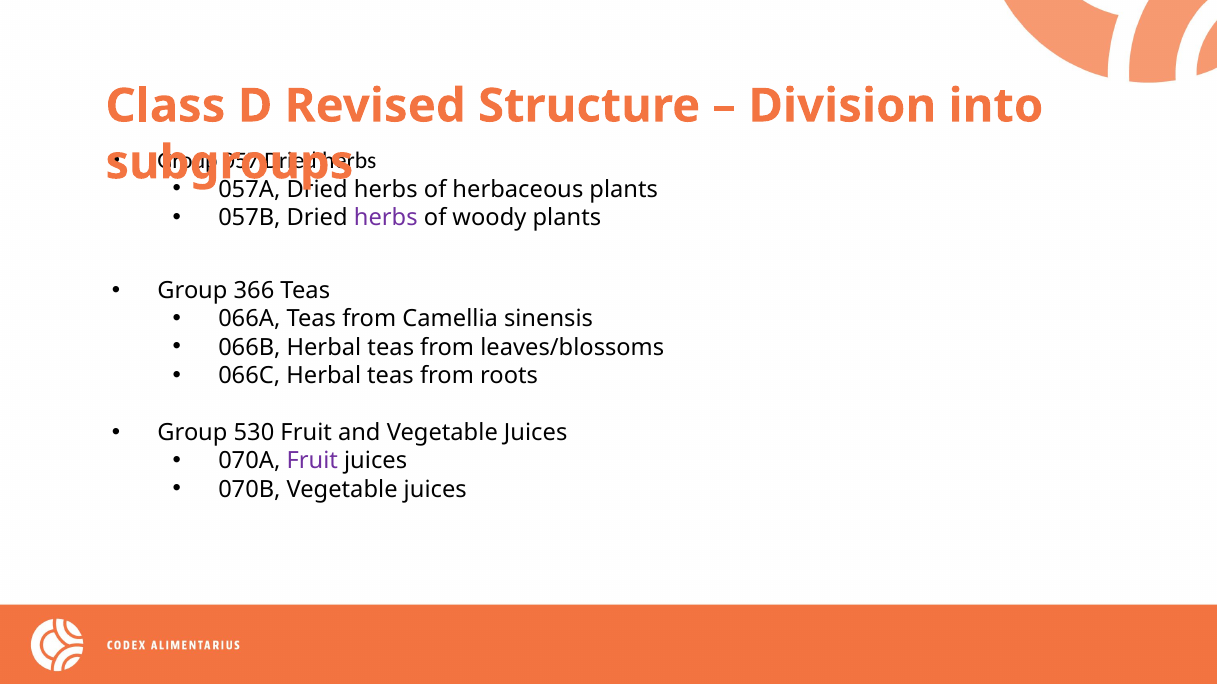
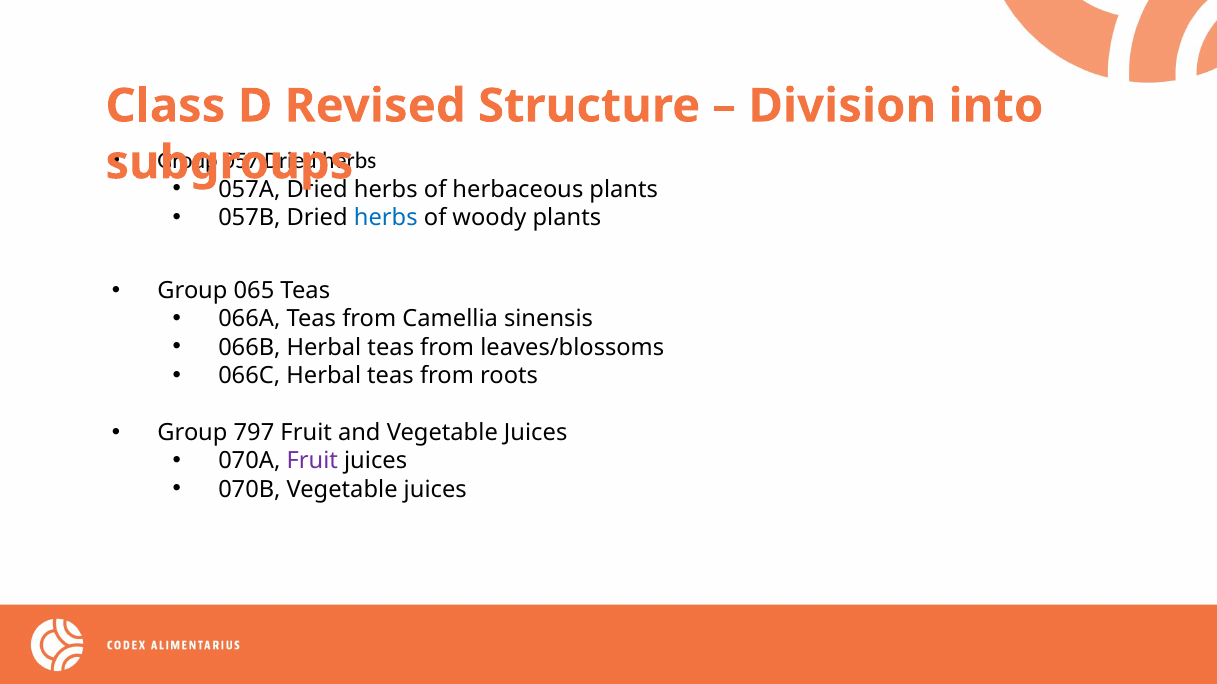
herbs at (386, 218) colour: purple -> blue
366: 366 -> 065
530: 530 -> 797
